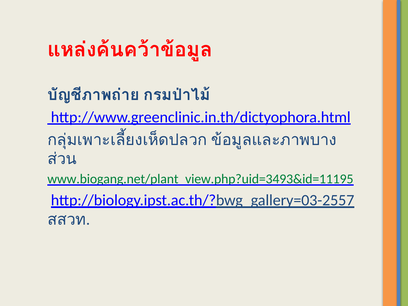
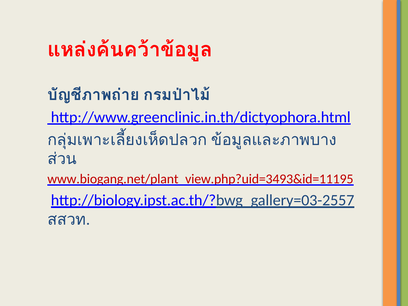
www.biogang.net/plant_view.php?uid=3493&id=11195 colour: green -> red
